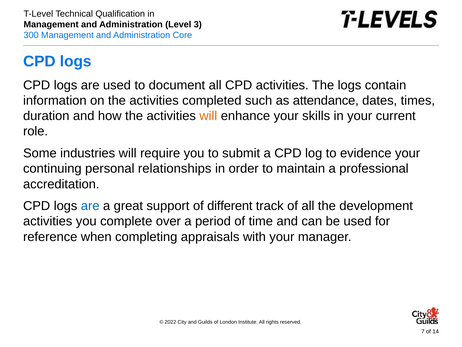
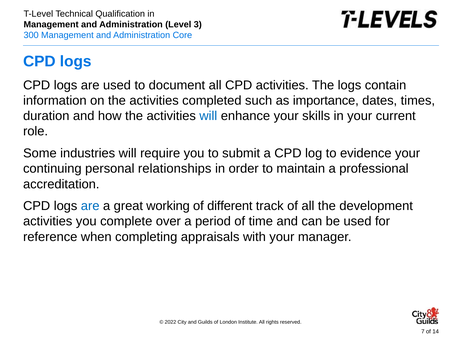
attendance: attendance -> importance
will at (208, 116) colour: orange -> blue
support: support -> working
